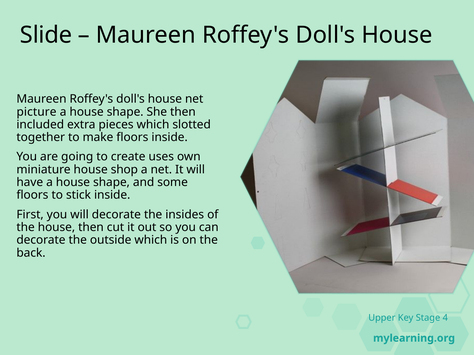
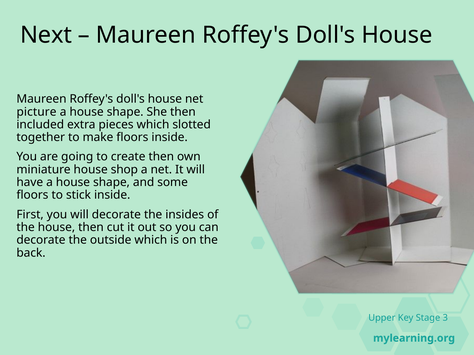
Slide: Slide -> Next
create uses: uses -> then
4: 4 -> 3
